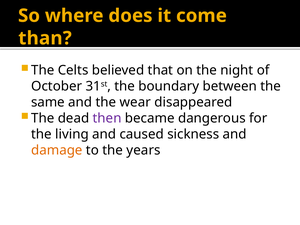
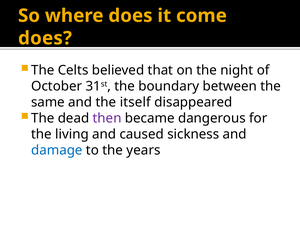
than at (45, 38): than -> does
wear: wear -> itself
damage colour: orange -> blue
